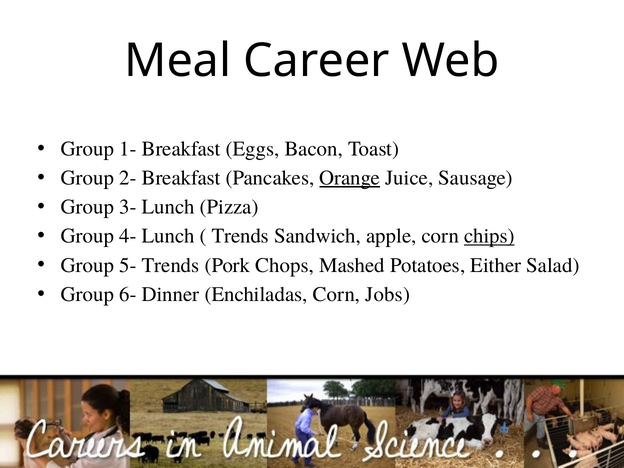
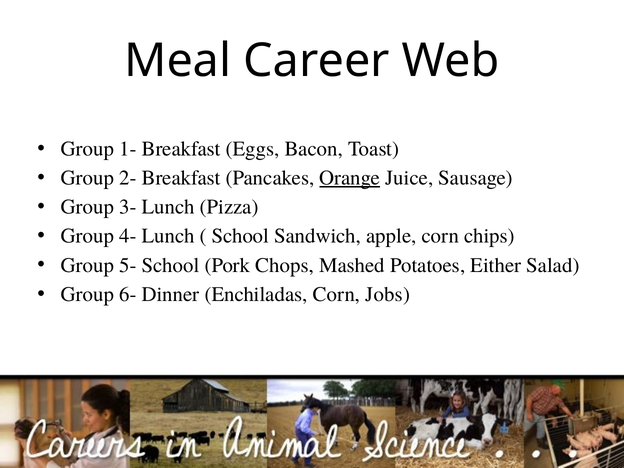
Trends at (240, 236): Trends -> School
chips underline: present -> none
5- Trends: Trends -> School
